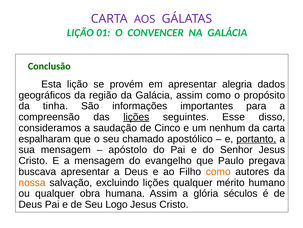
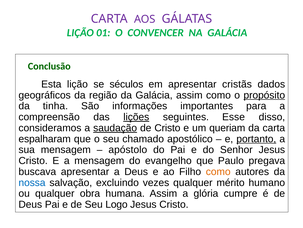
provém: provém -> séculos
alegria: alegria -> cristãs
propósito underline: none -> present
saudação underline: none -> present
de Cinco: Cinco -> Cristo
nenhum: nenhum -> queriam
nossa colour: orange -> blue
excluindo lições: lições -> vezes
séculos: séculos -> cumpre
